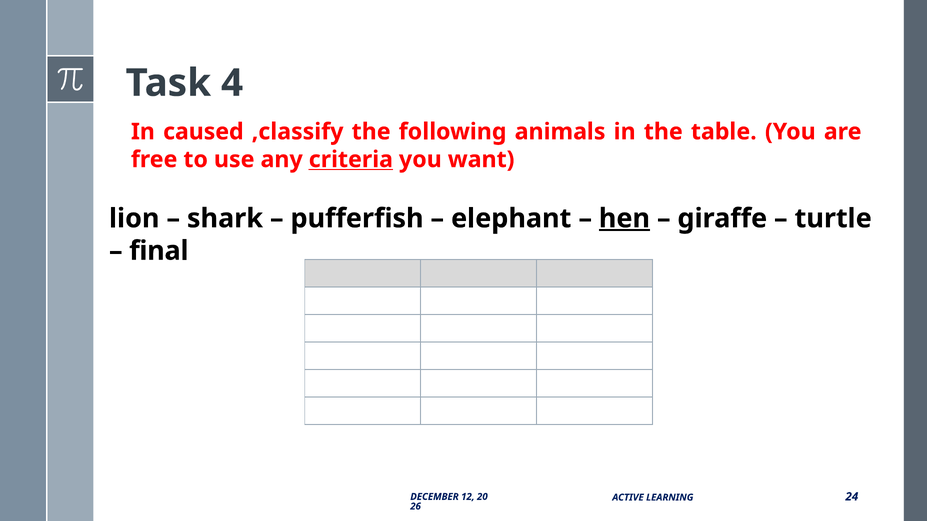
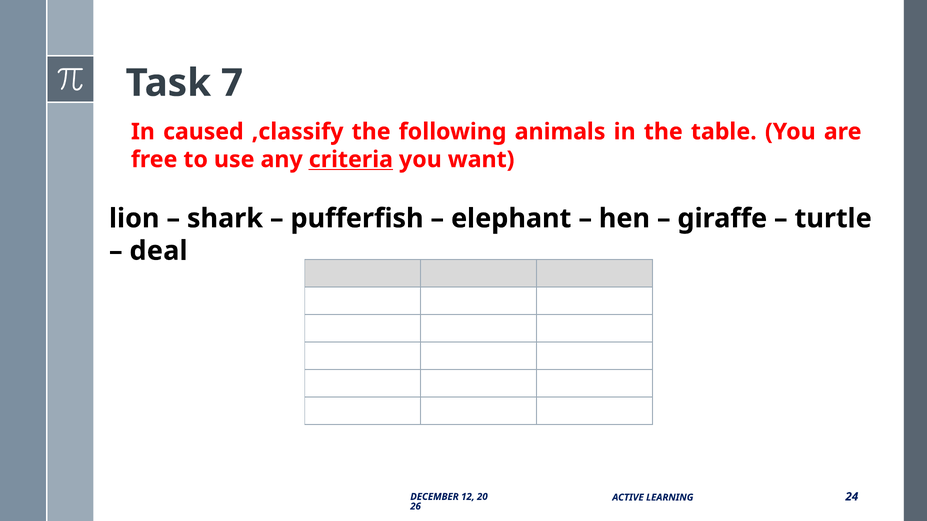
4: 4 -> 7
hen underline: present -> none
final: final -> deal
